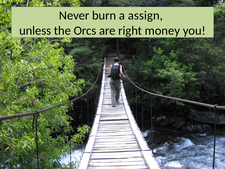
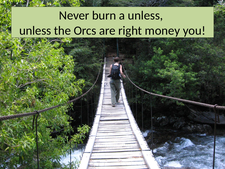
a assign: assign -> unless
